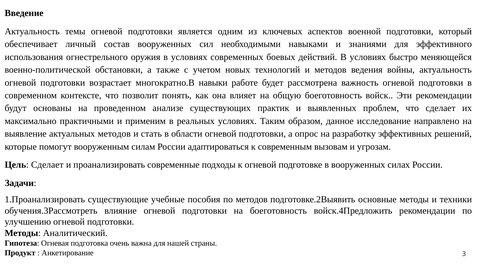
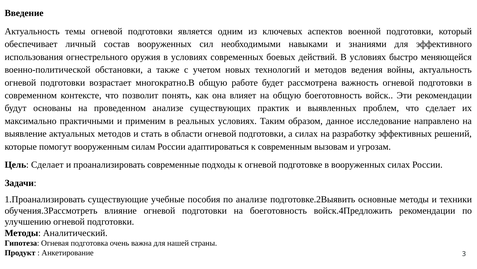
многократно.В навыки: навыки -> общую
а опрос: опрос -> силах
по методов: методов -> анализе
